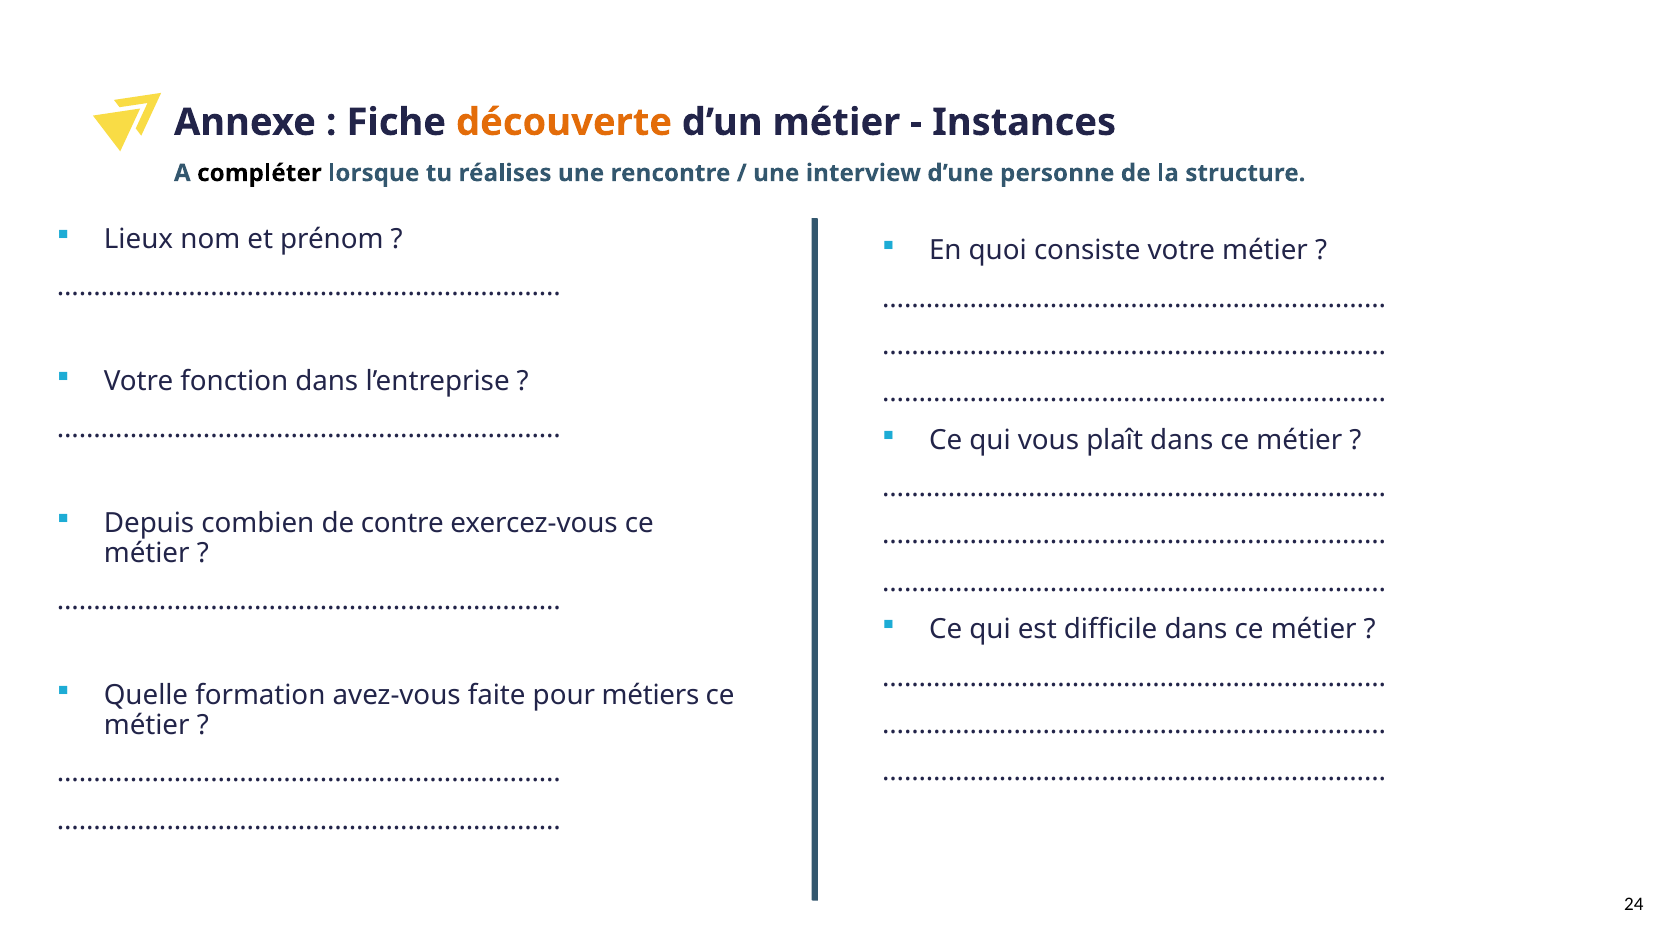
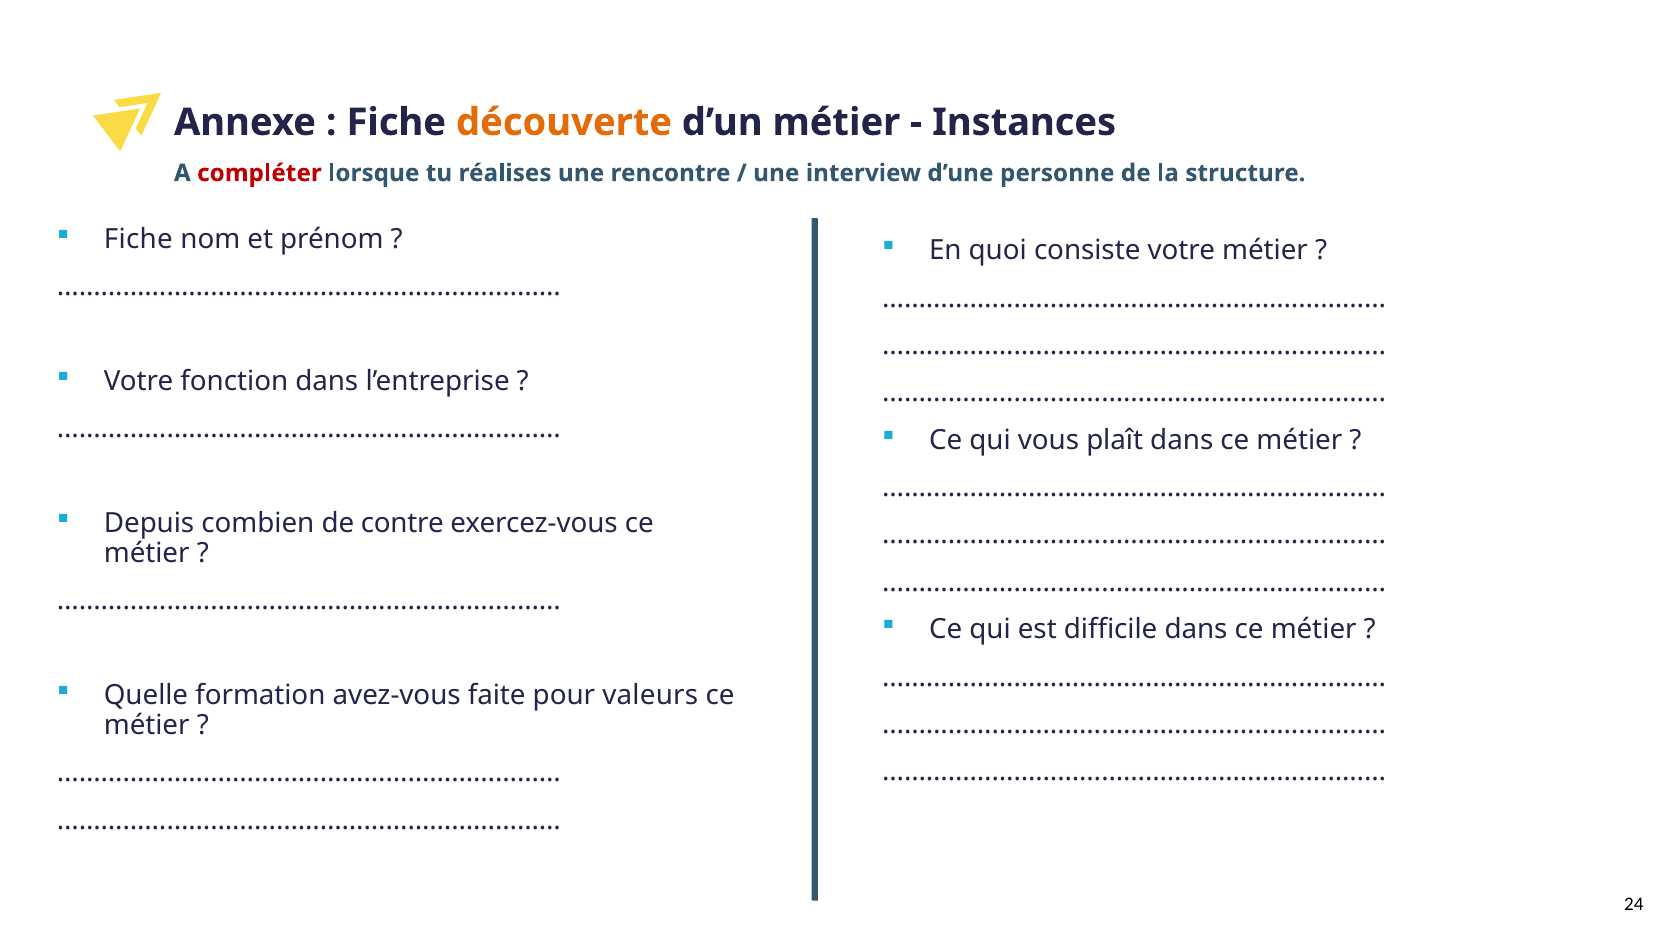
compléter colour: black -> red
Lieux at (139, 239): Lieux -> Fiche
métiers: métiers -> valeurs
